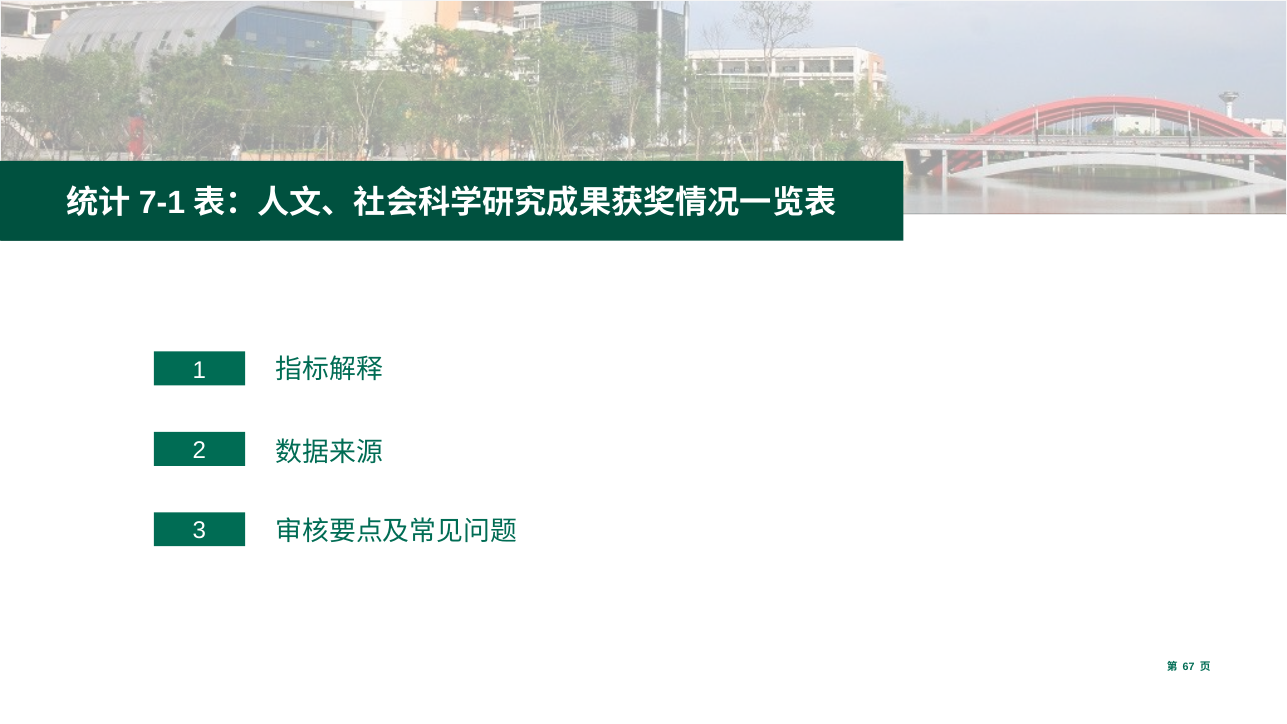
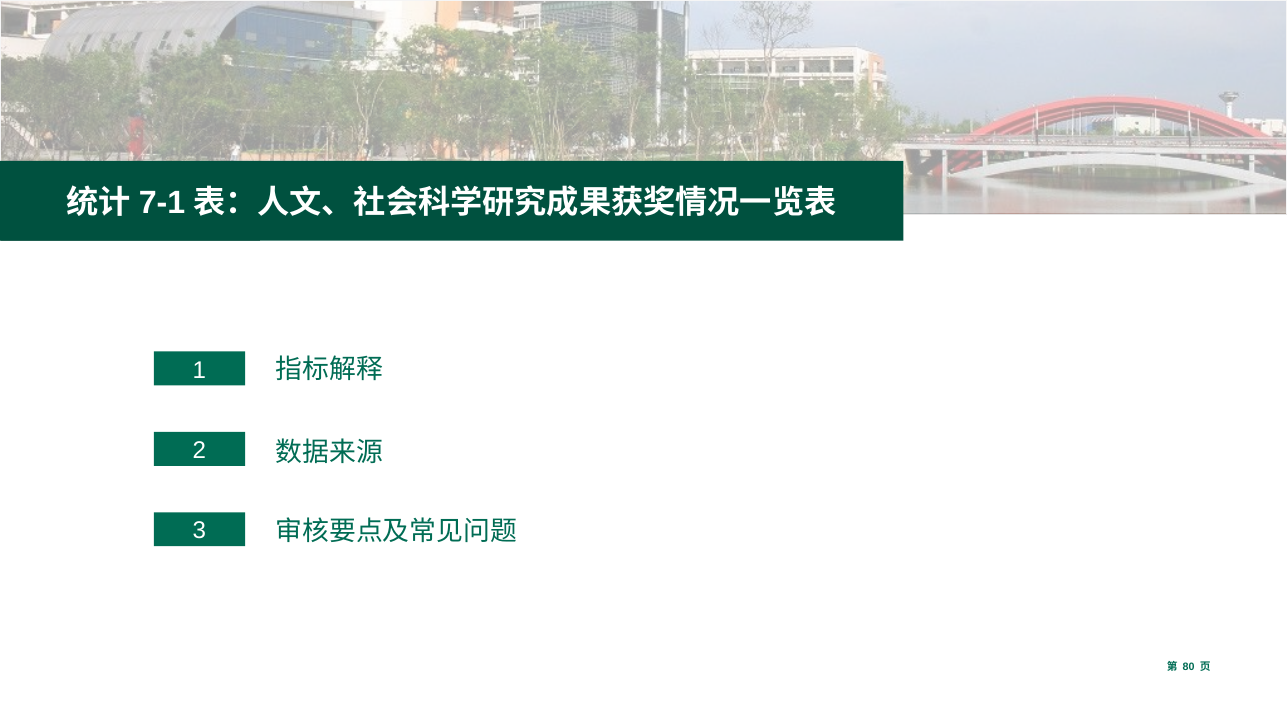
67: 67 -> 80
